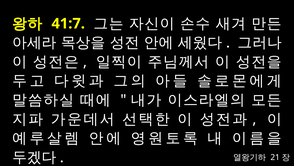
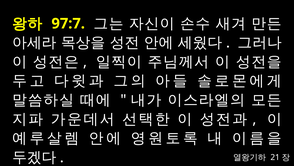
41:7: 41:7 -> 97:7
